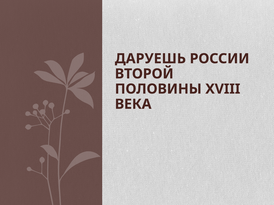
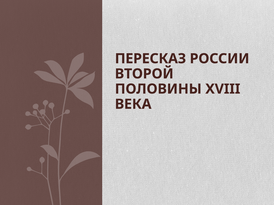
ДАРУЕШЬ: ДАРУЕШЬ -> ПЕРЕСКАЗ
